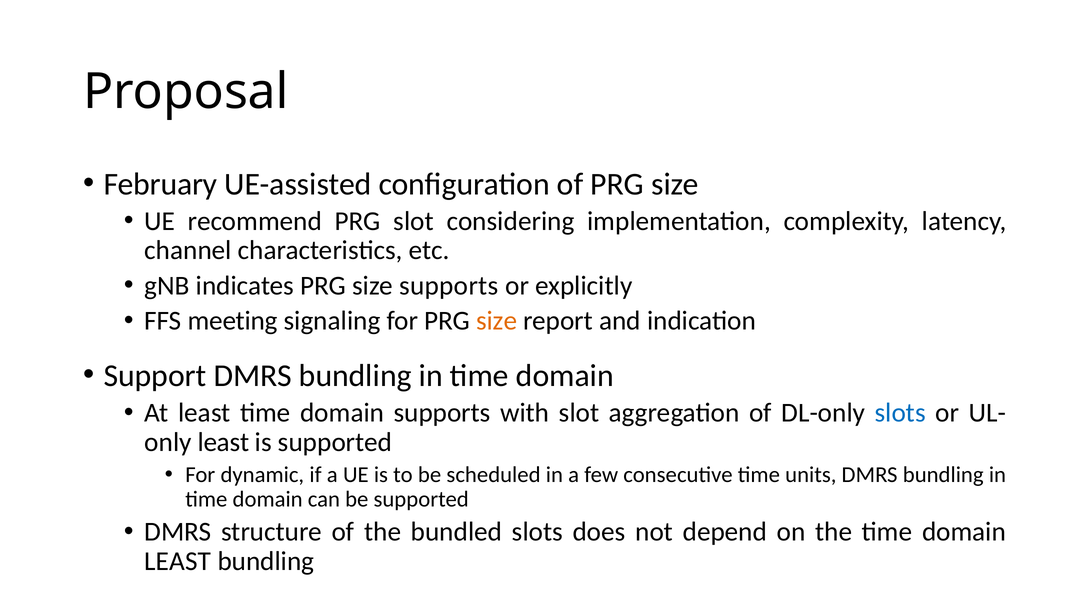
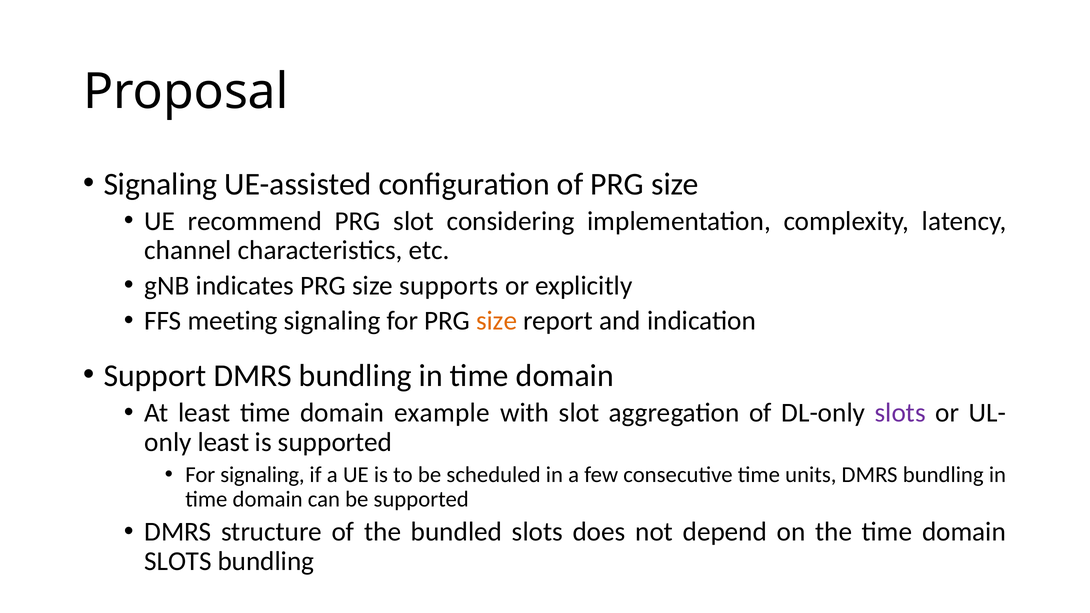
February at (160, 184): February -> Signaling
domain supports: supports -> example
slots at (900, 413) colour: blue -> purple
For dynamic: dynamic -> signaling
LEAST at (178, 562): LEAST -> SLOTS
